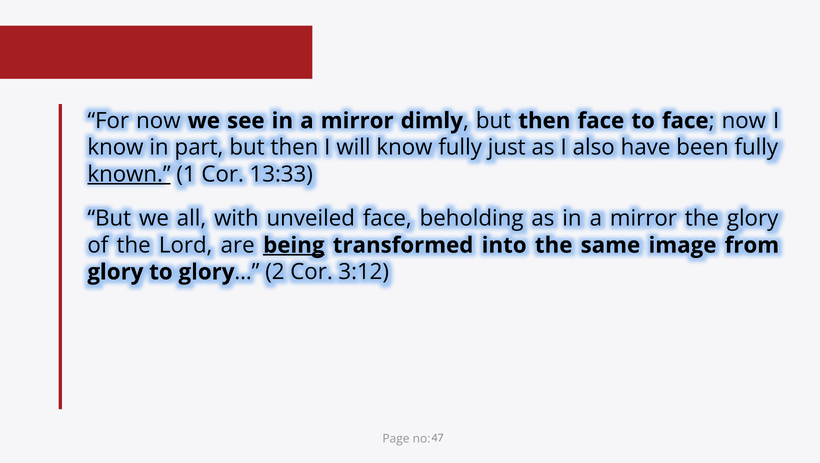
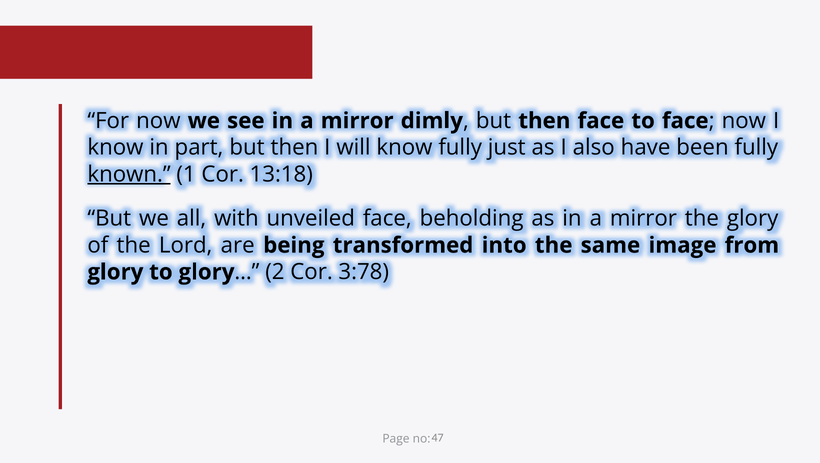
13:33: 13:33 -> 13:18
being underline: present -> none
3:12: 3:12 -> 3:78
